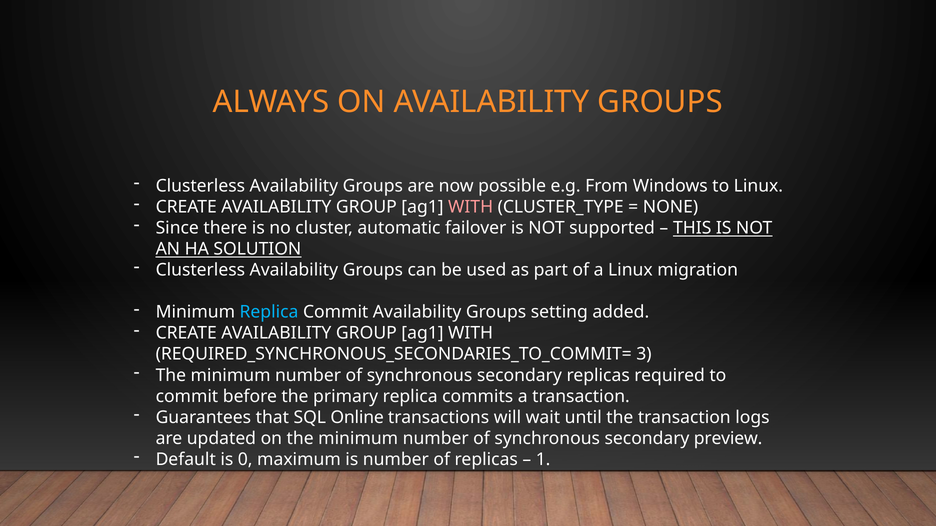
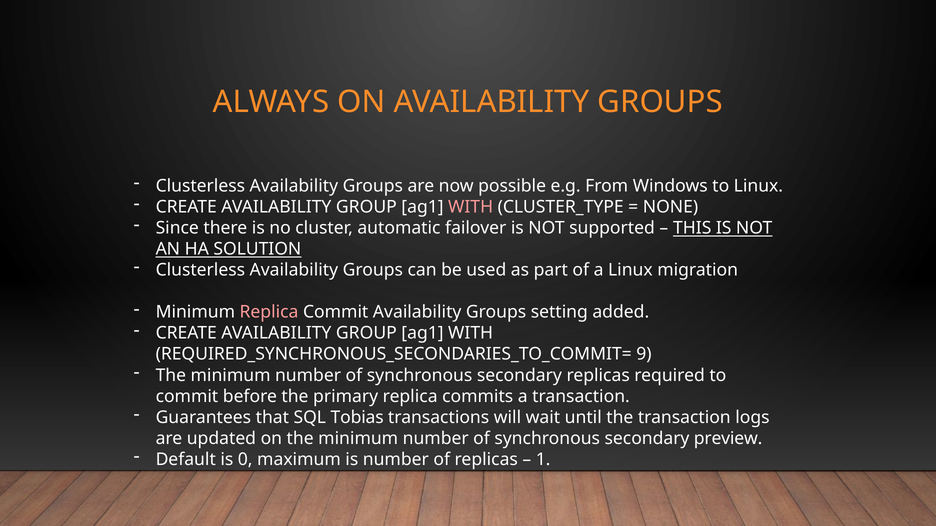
Replica at (269, 312) colour: light blue -> pink
3: 3 -> 9
Online: Online -> Tobias
